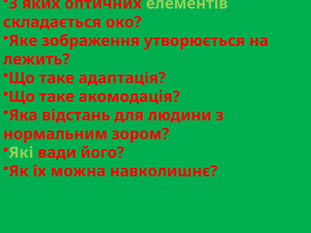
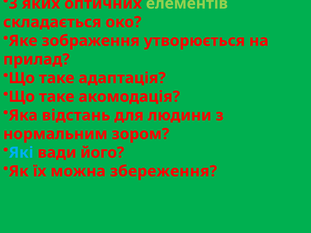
лежить: лежить -> прилад
Які colour: light green -> light blue
навколишнє: навколишнє -> збереження
